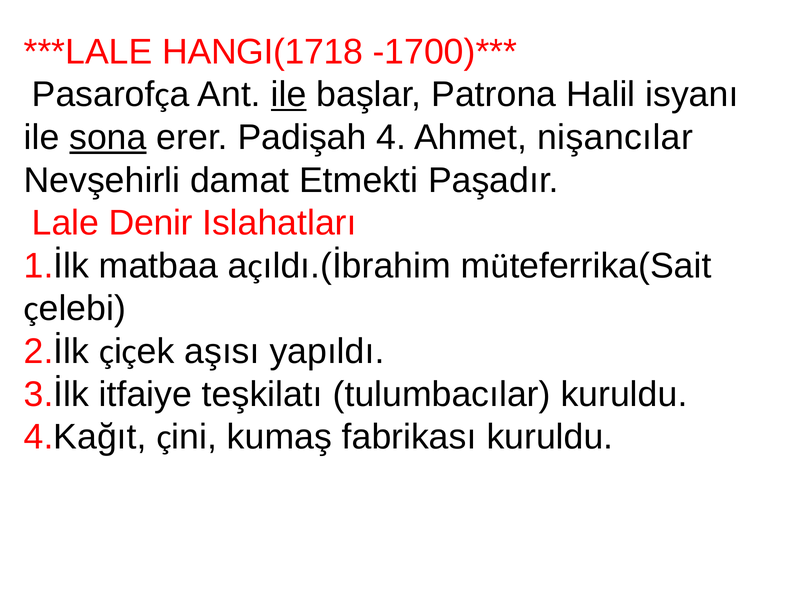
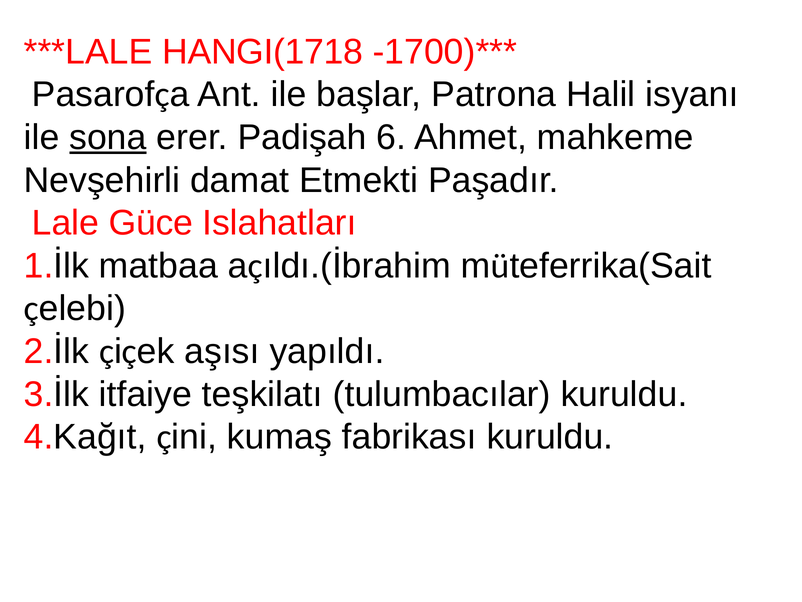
ile at (289, 95) underline: present -> none
4: 4 -> 6
nişancılar: nişancılar -> mahkeme
Denir: Denir -> Güce
